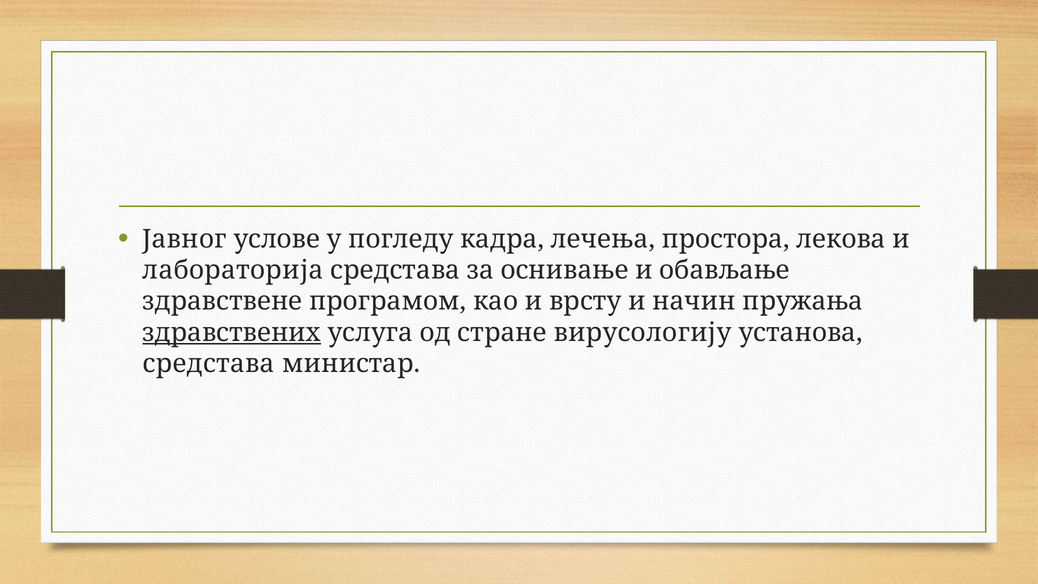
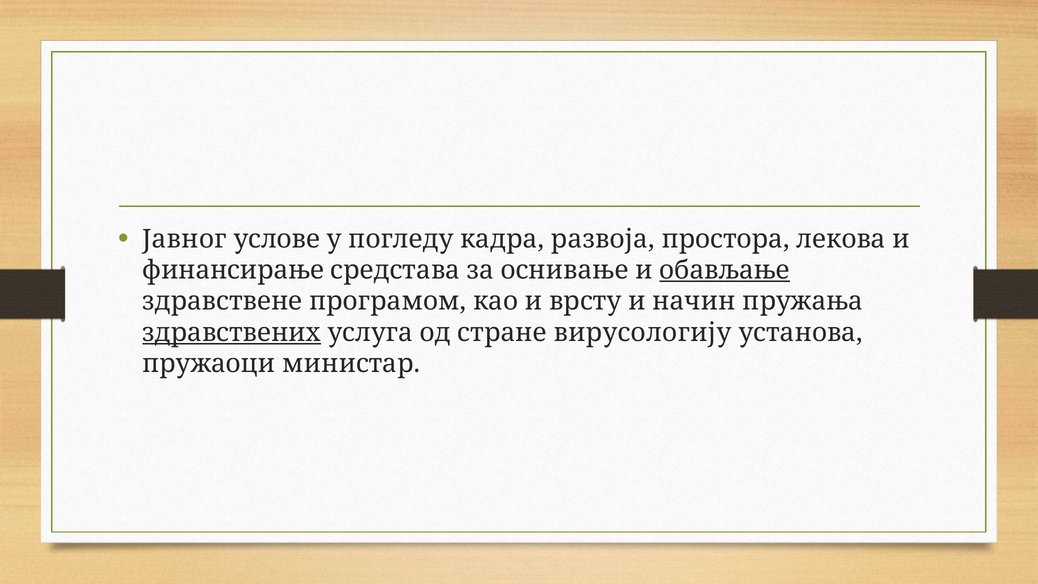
лечења: лечења -> развоја
лабораторија: лабораторија -> финансирање
обављање underline: none -> present
средстава at (209, 364): средстава -> пружаоци
